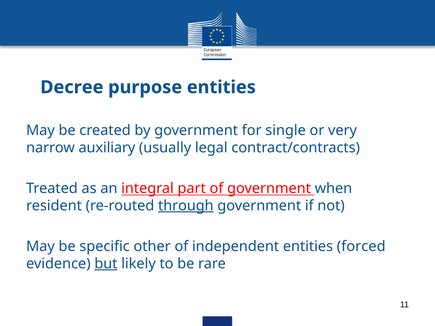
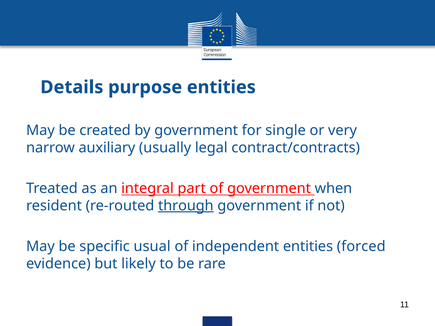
Decree: Decree -> Details
other: other -> usual
but underline: present -> none
